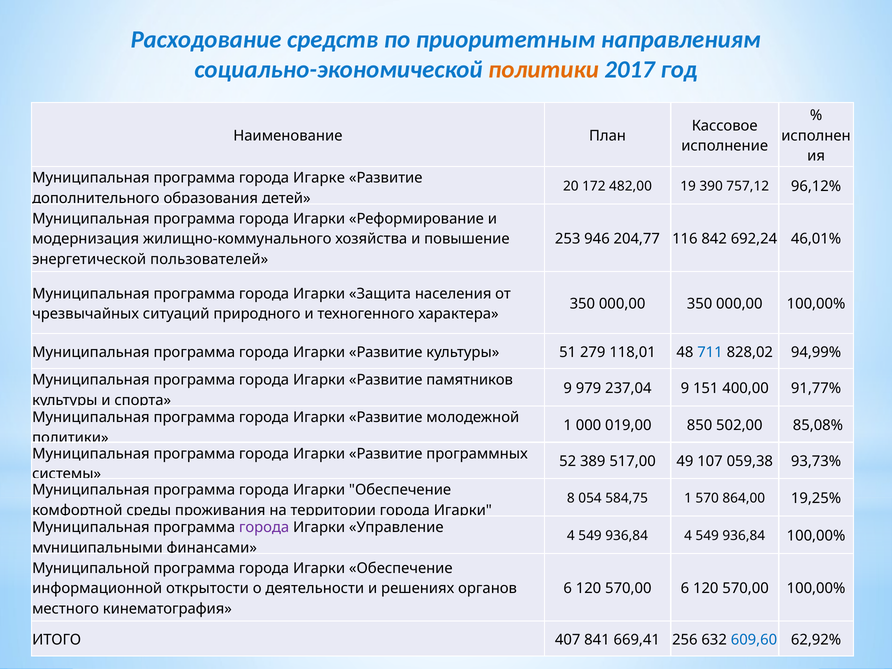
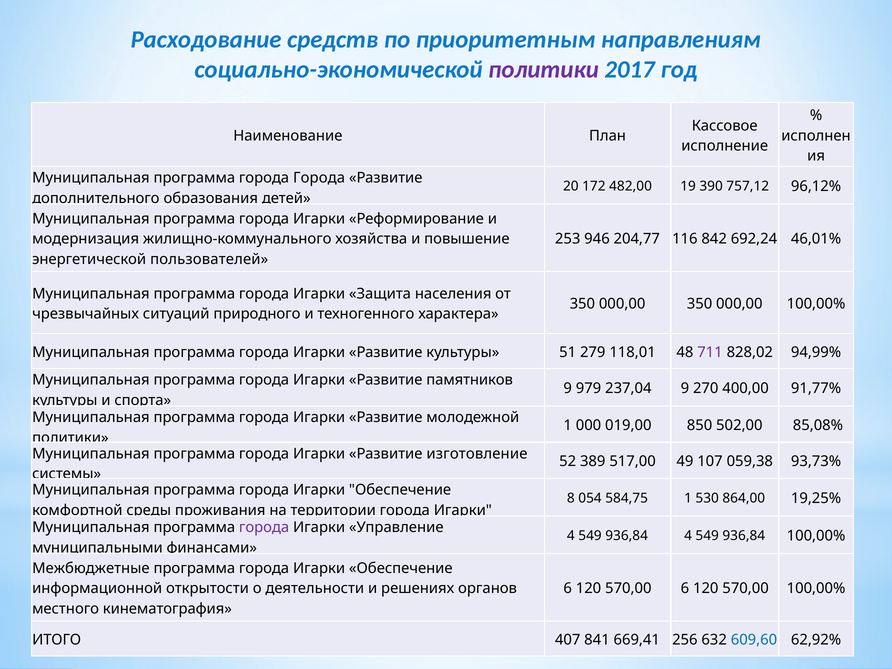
политики at (543, 69) colour: orange -> purple
города Игарке: Игарке -> Города
711 colour: blue -> purple
151: 151 -> 270
программных: программных -> изготовление
570: 570 -> 530
Муниципальной: Муниципальной -> Межбюджетные
